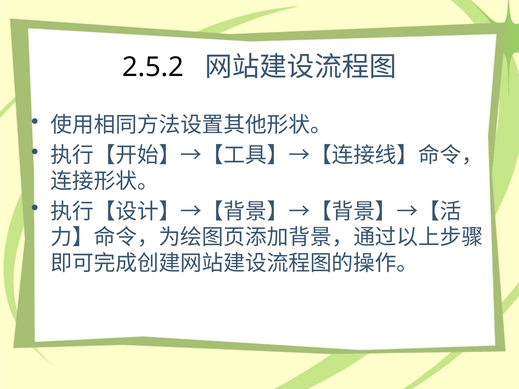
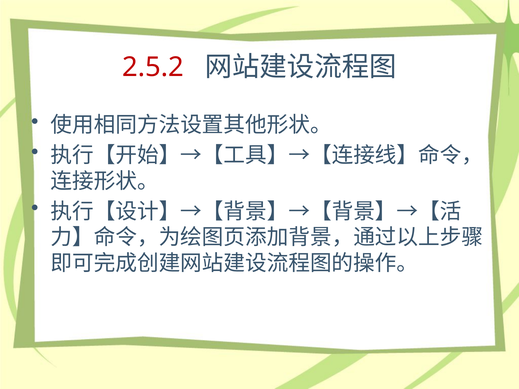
2.5.2 colour: black -> red
